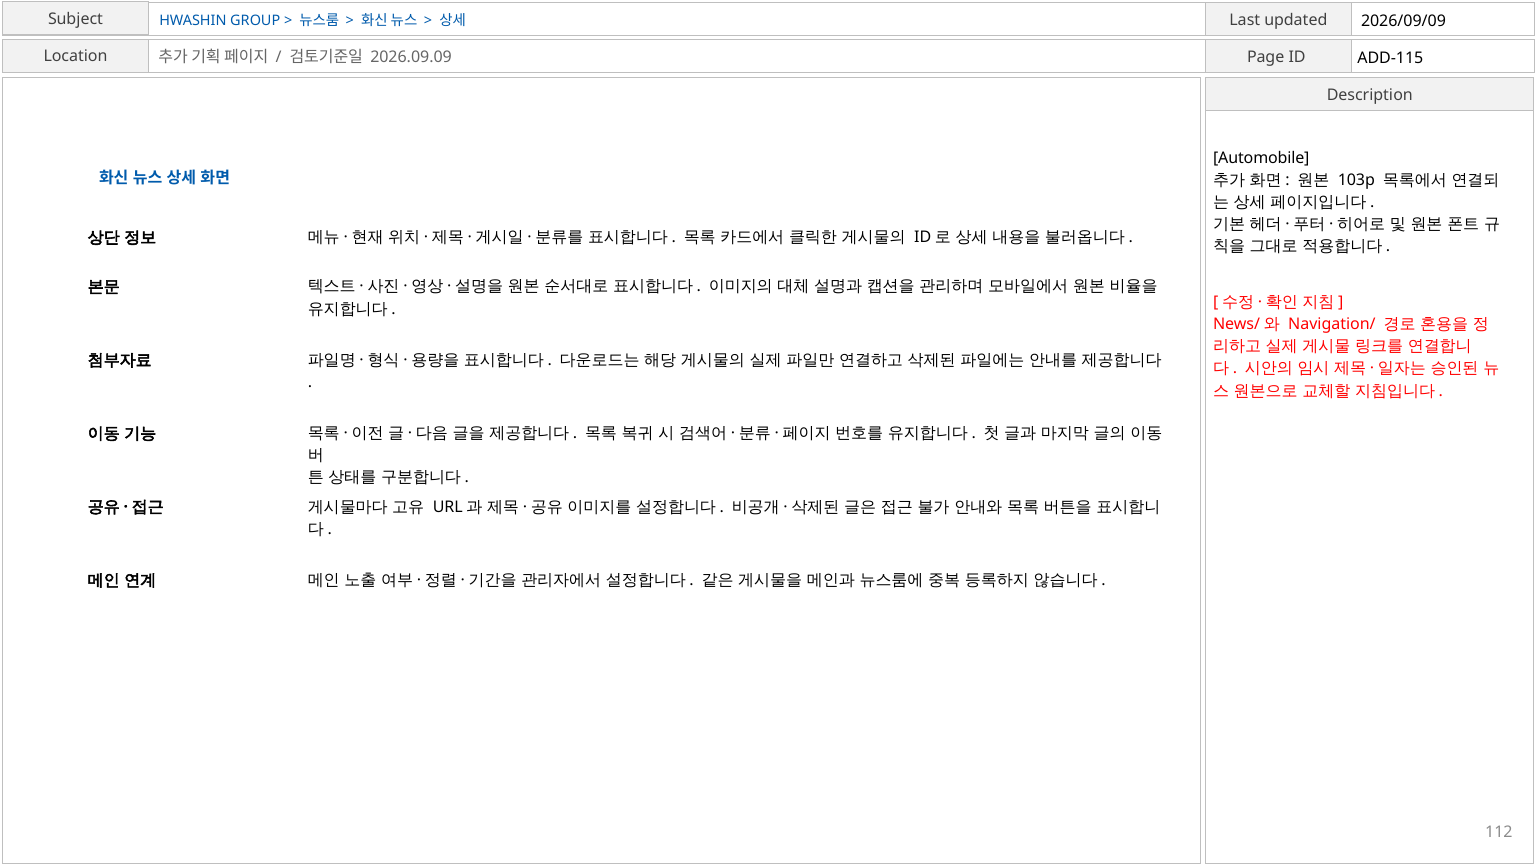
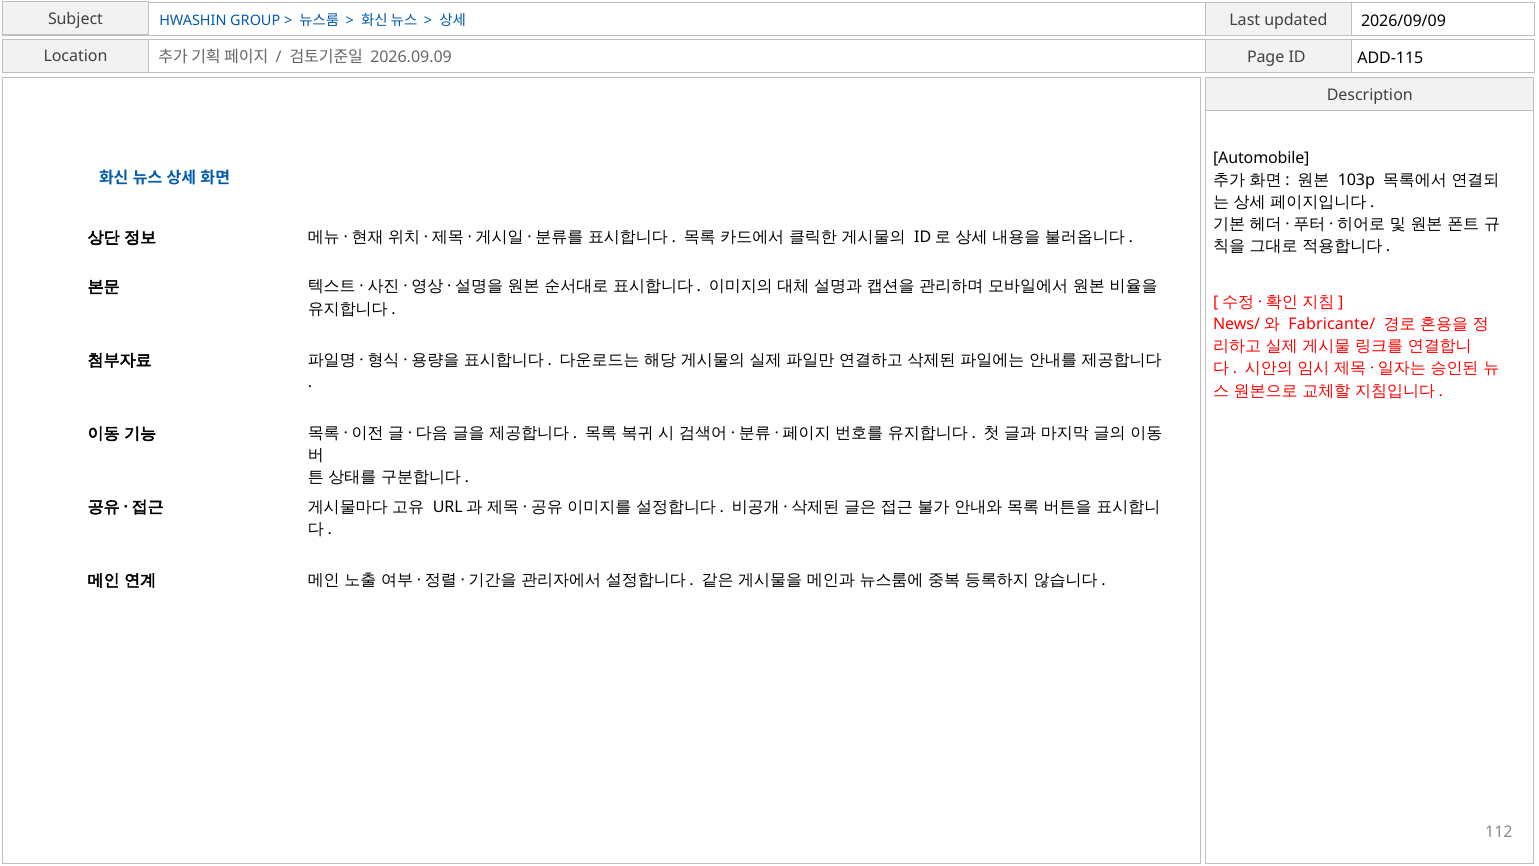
Navigation/: Navigation/ -> Fabricante/
